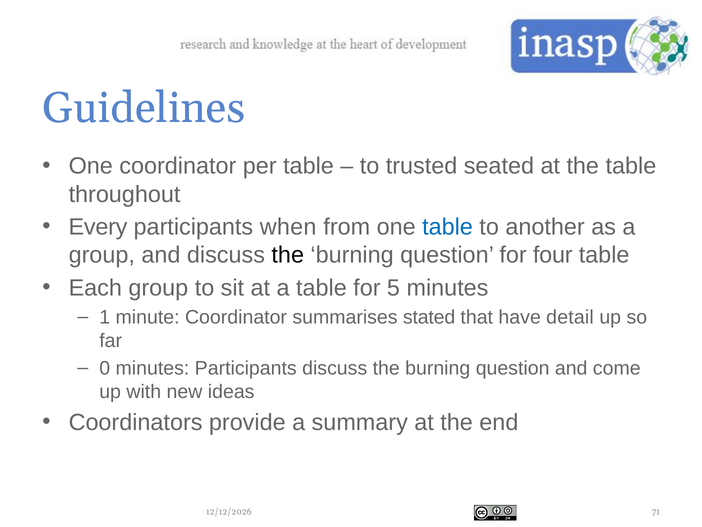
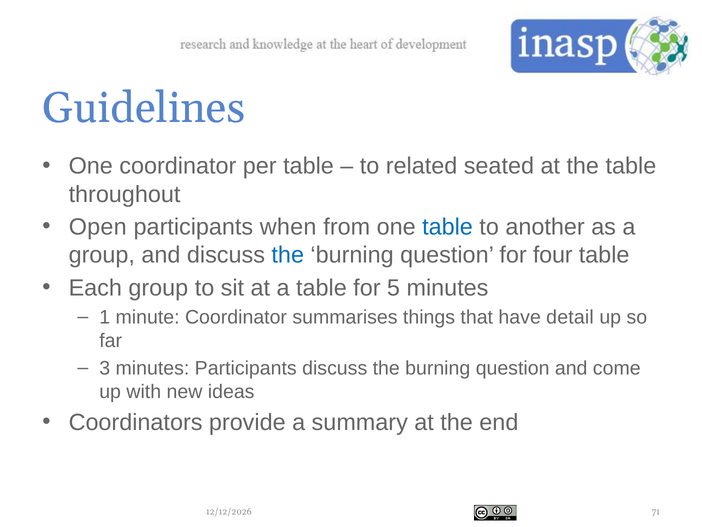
trusted: trusted -> related
Every: Every -> Open
the at (288, 255) colour: black -> blue
stated: stated -> things
0: 0 -> 3
